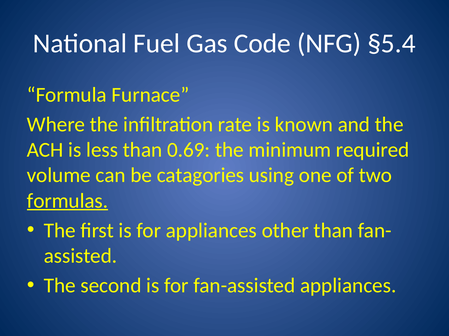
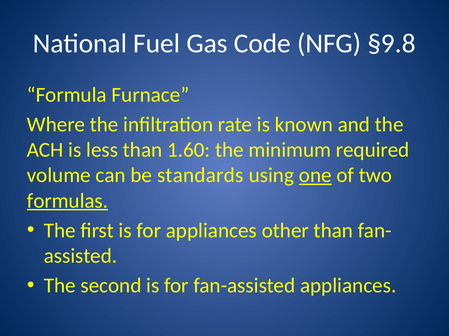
§5.4: §5.4 -> §9.8
0.69: 0.69 -> 1.60
catagories: catagories -> standards
one underline: none -> present
